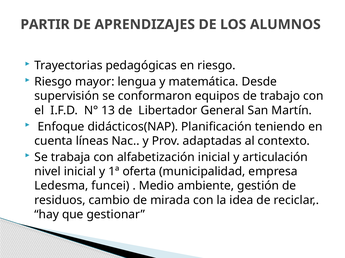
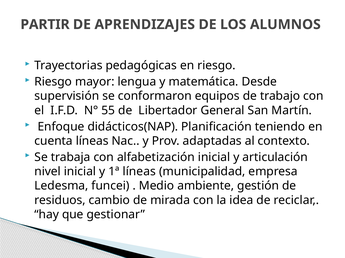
13: 13 -> 55
1ª oferta: oferta -> líneas
